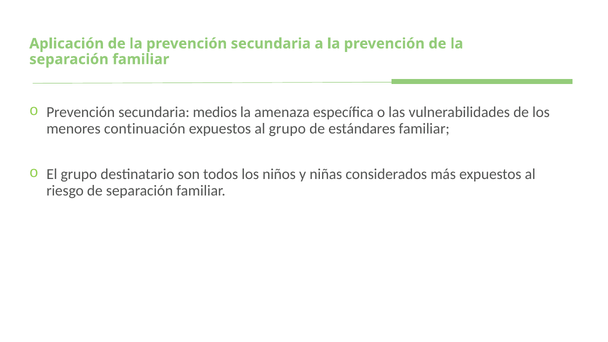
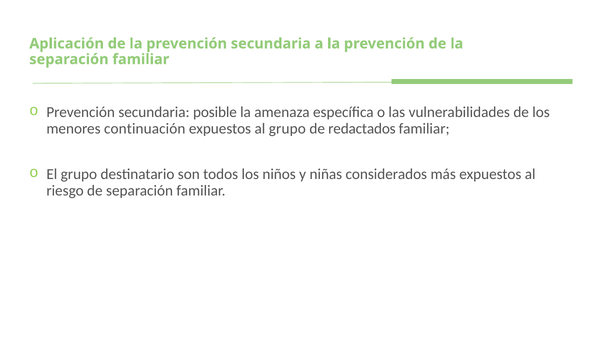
medios: medios -> posible
estándares: estándares -> redactados
